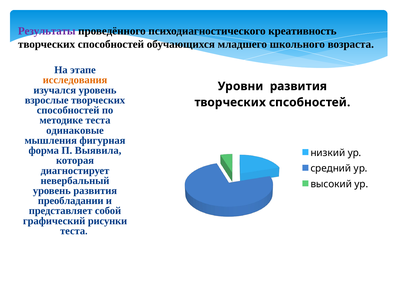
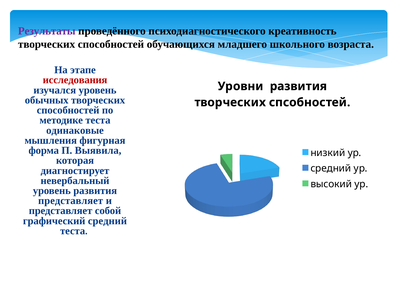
исследования colour: orange -> red
взрослые: взрослые -> обычных
преобладании at (71, 201): преобладании -> представляет
графический рисунки: рисунки -> средний
